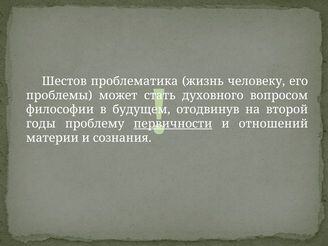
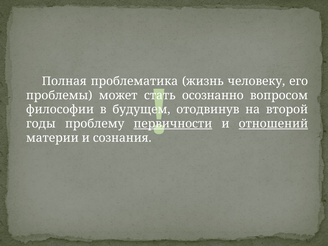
Шестов: Шестов -> Полная
духовного: духовного -> осознанно
отношений underline: none -> present
